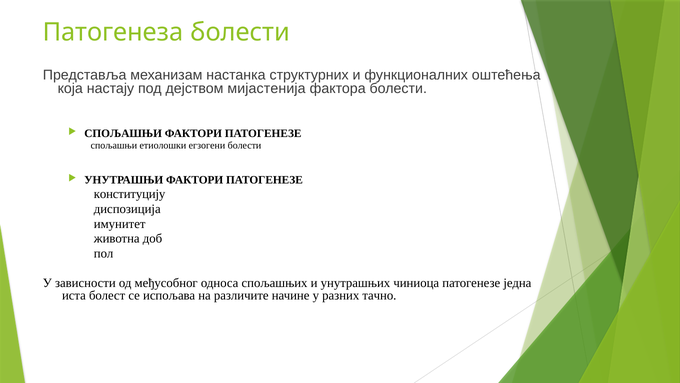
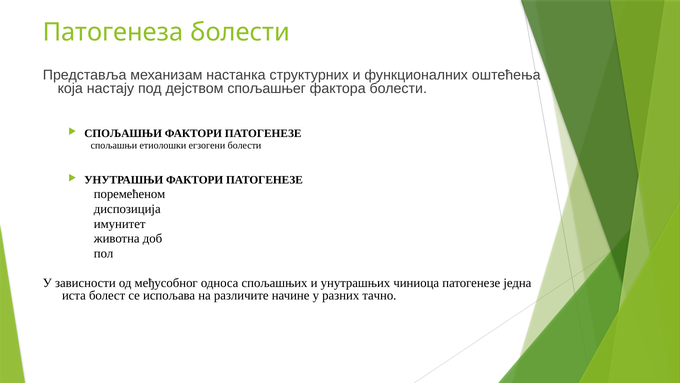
мијастенија: мијастенија -> спољашњег
конституцију: конституцију -> поремећеном
